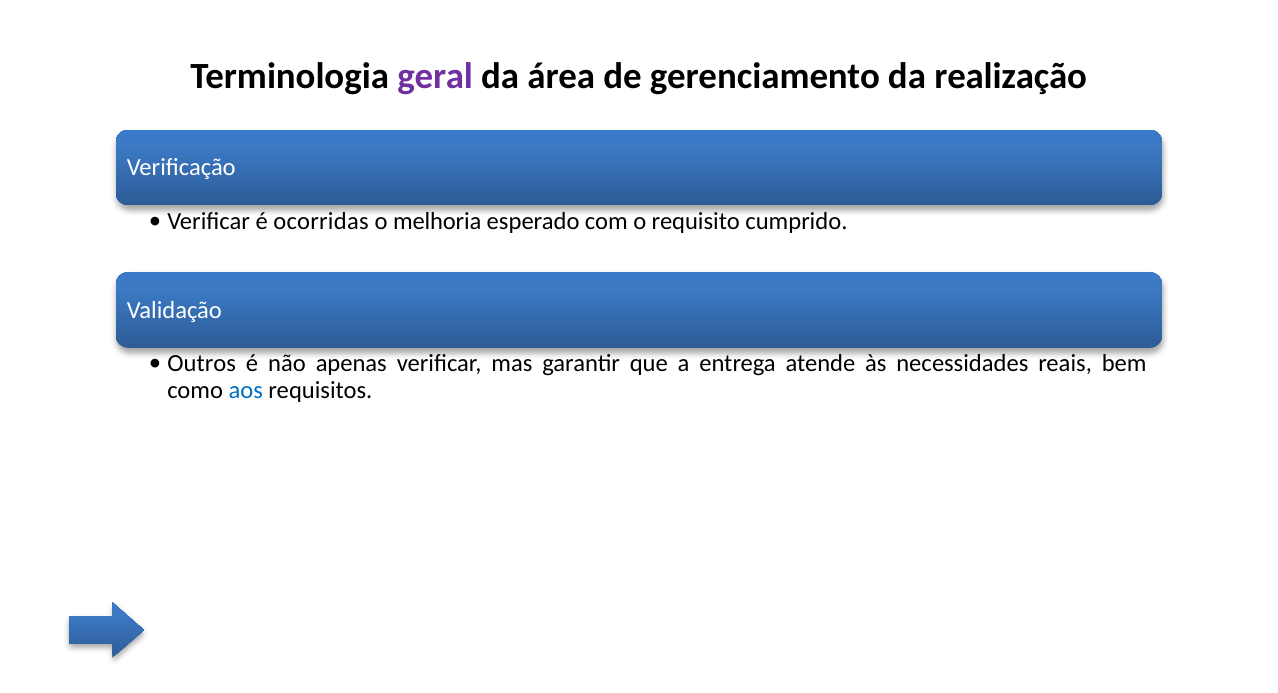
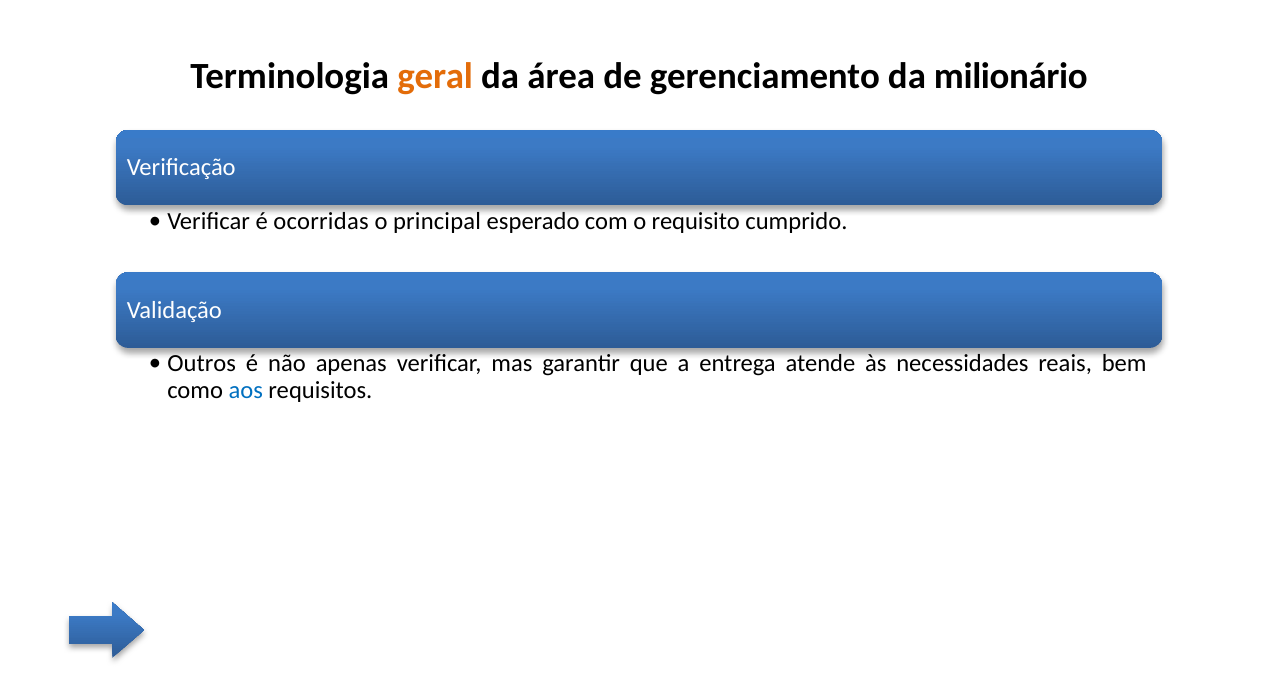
geral colour: purple -> orange
realização: realização -> milionário
melhoria: melhoria -> principal
